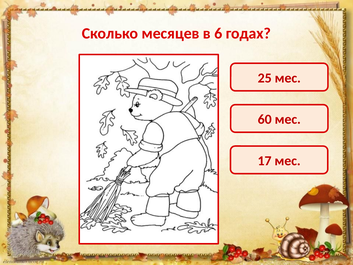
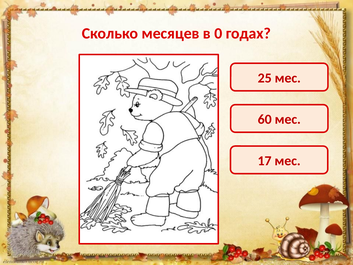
6: 6 -> 0
